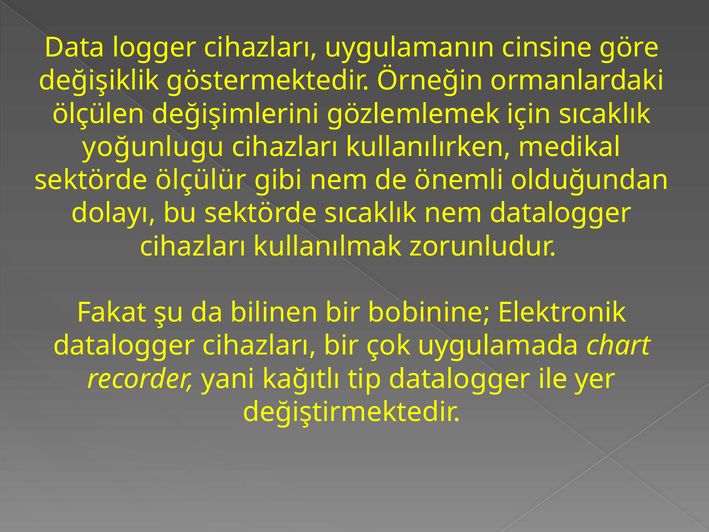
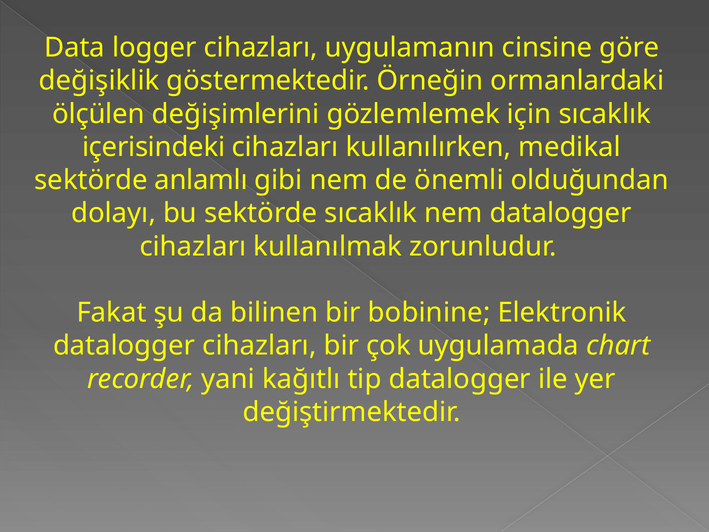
yoğunlugu: yoğunlugu -> içerisindeki
ölçülür: ölçülür -> anlamlı
